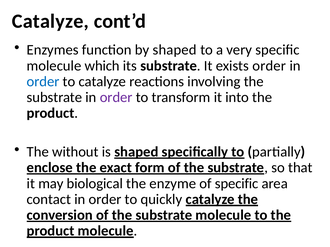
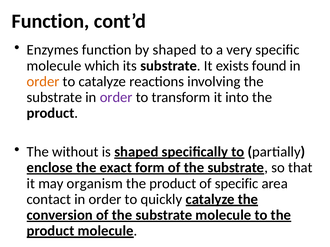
Catalyze at (50, 21): Catalyze -> Function
exists order: order -> found
order at (43, 82) colour: blue -> orange
biological: biological -> organism
enzyme at (173, 184): enzyme -> product
